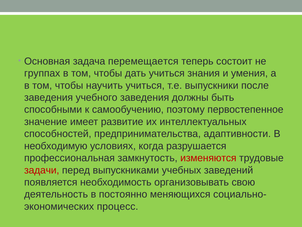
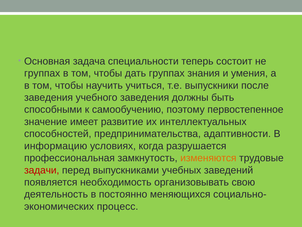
перемещается: перемещается -> специальности
дать учиться: учиться -> группах
необходимую: необходимую -> информацию
изменяются colour: red -> orange
